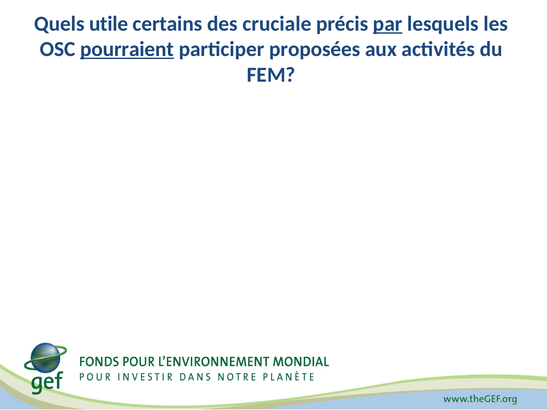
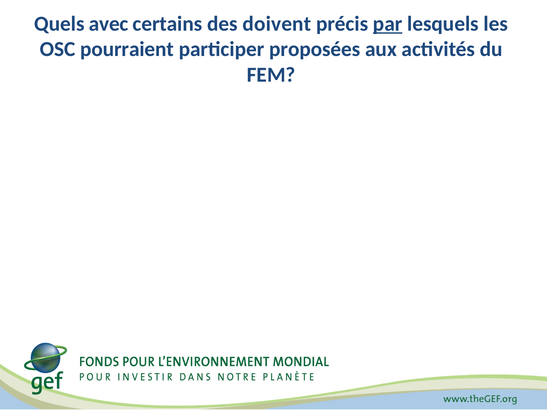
utile: utile -> avec
cruciale: cruciale -> doivent
pourraient underline: present -> none
